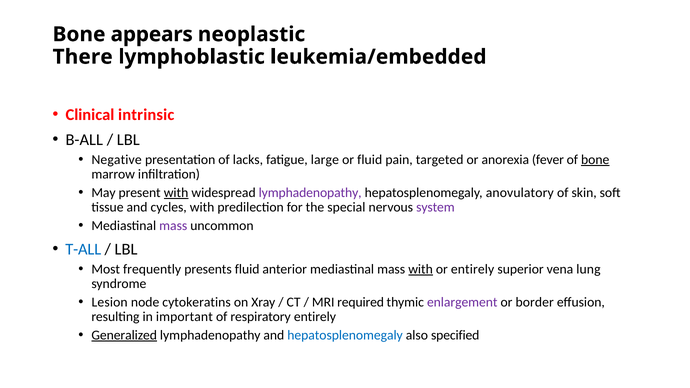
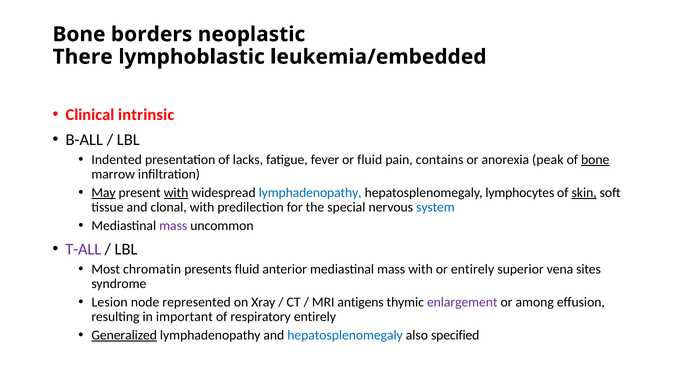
appears: appears -> borders
Negative: Negative -> Indented
large: large -> fever
targeted: targeted -> contains
fever: fever -> peak
May underline: none -> present
lymphadenopathy at (310, 193) colour: purple -> blue
anovulatory: anovulatory -> lymphocytes
skin underline: none -> present
cycles: cycles -> clonal
system colour: purple -> blue
T-ALL colour: blue -> purple
frequently: frequently -> chromatin
with at (421, 269) underline: present -> none
lung: lung -> sites
cytokeratins: cytokeratins -> represented
required: required -> antigens
border: border -> among
